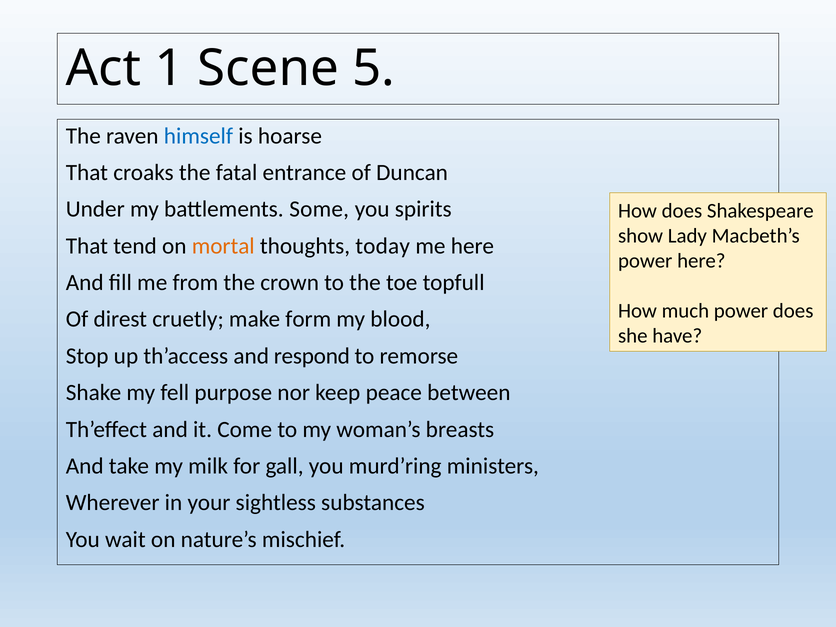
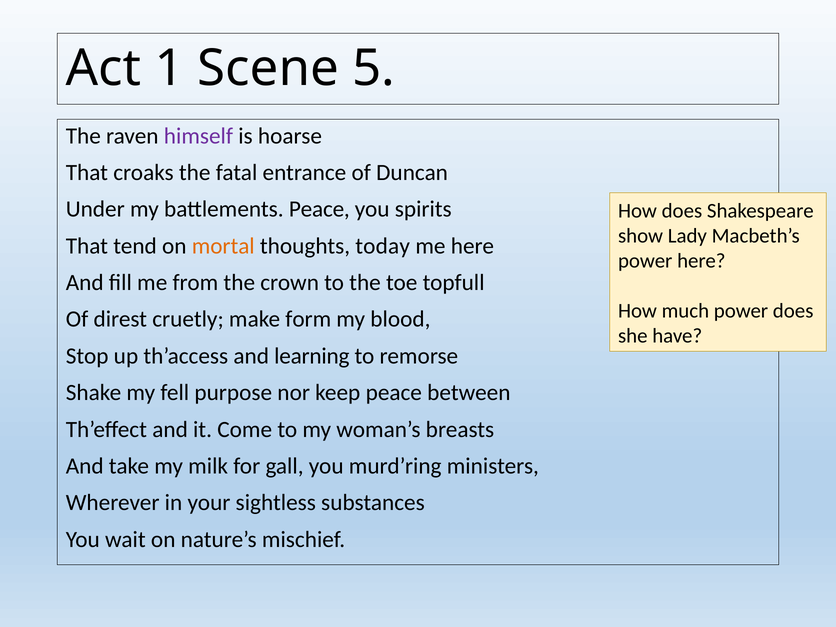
himself colour: blue -> purple
battlements Some: Some -> Peace
respond: respond -> learning
